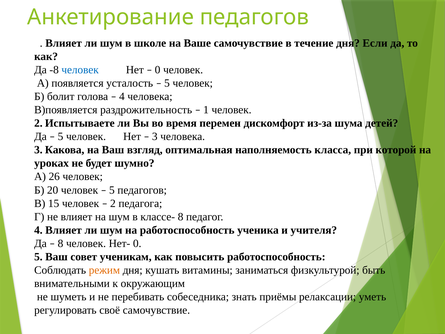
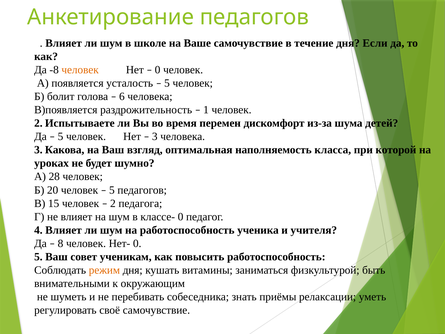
человек at (80, 70) colour: blue -> orange
4 at (122, 96): 4 -> 6
26: 26 -> 28
классе- 8: 8 -> 0
